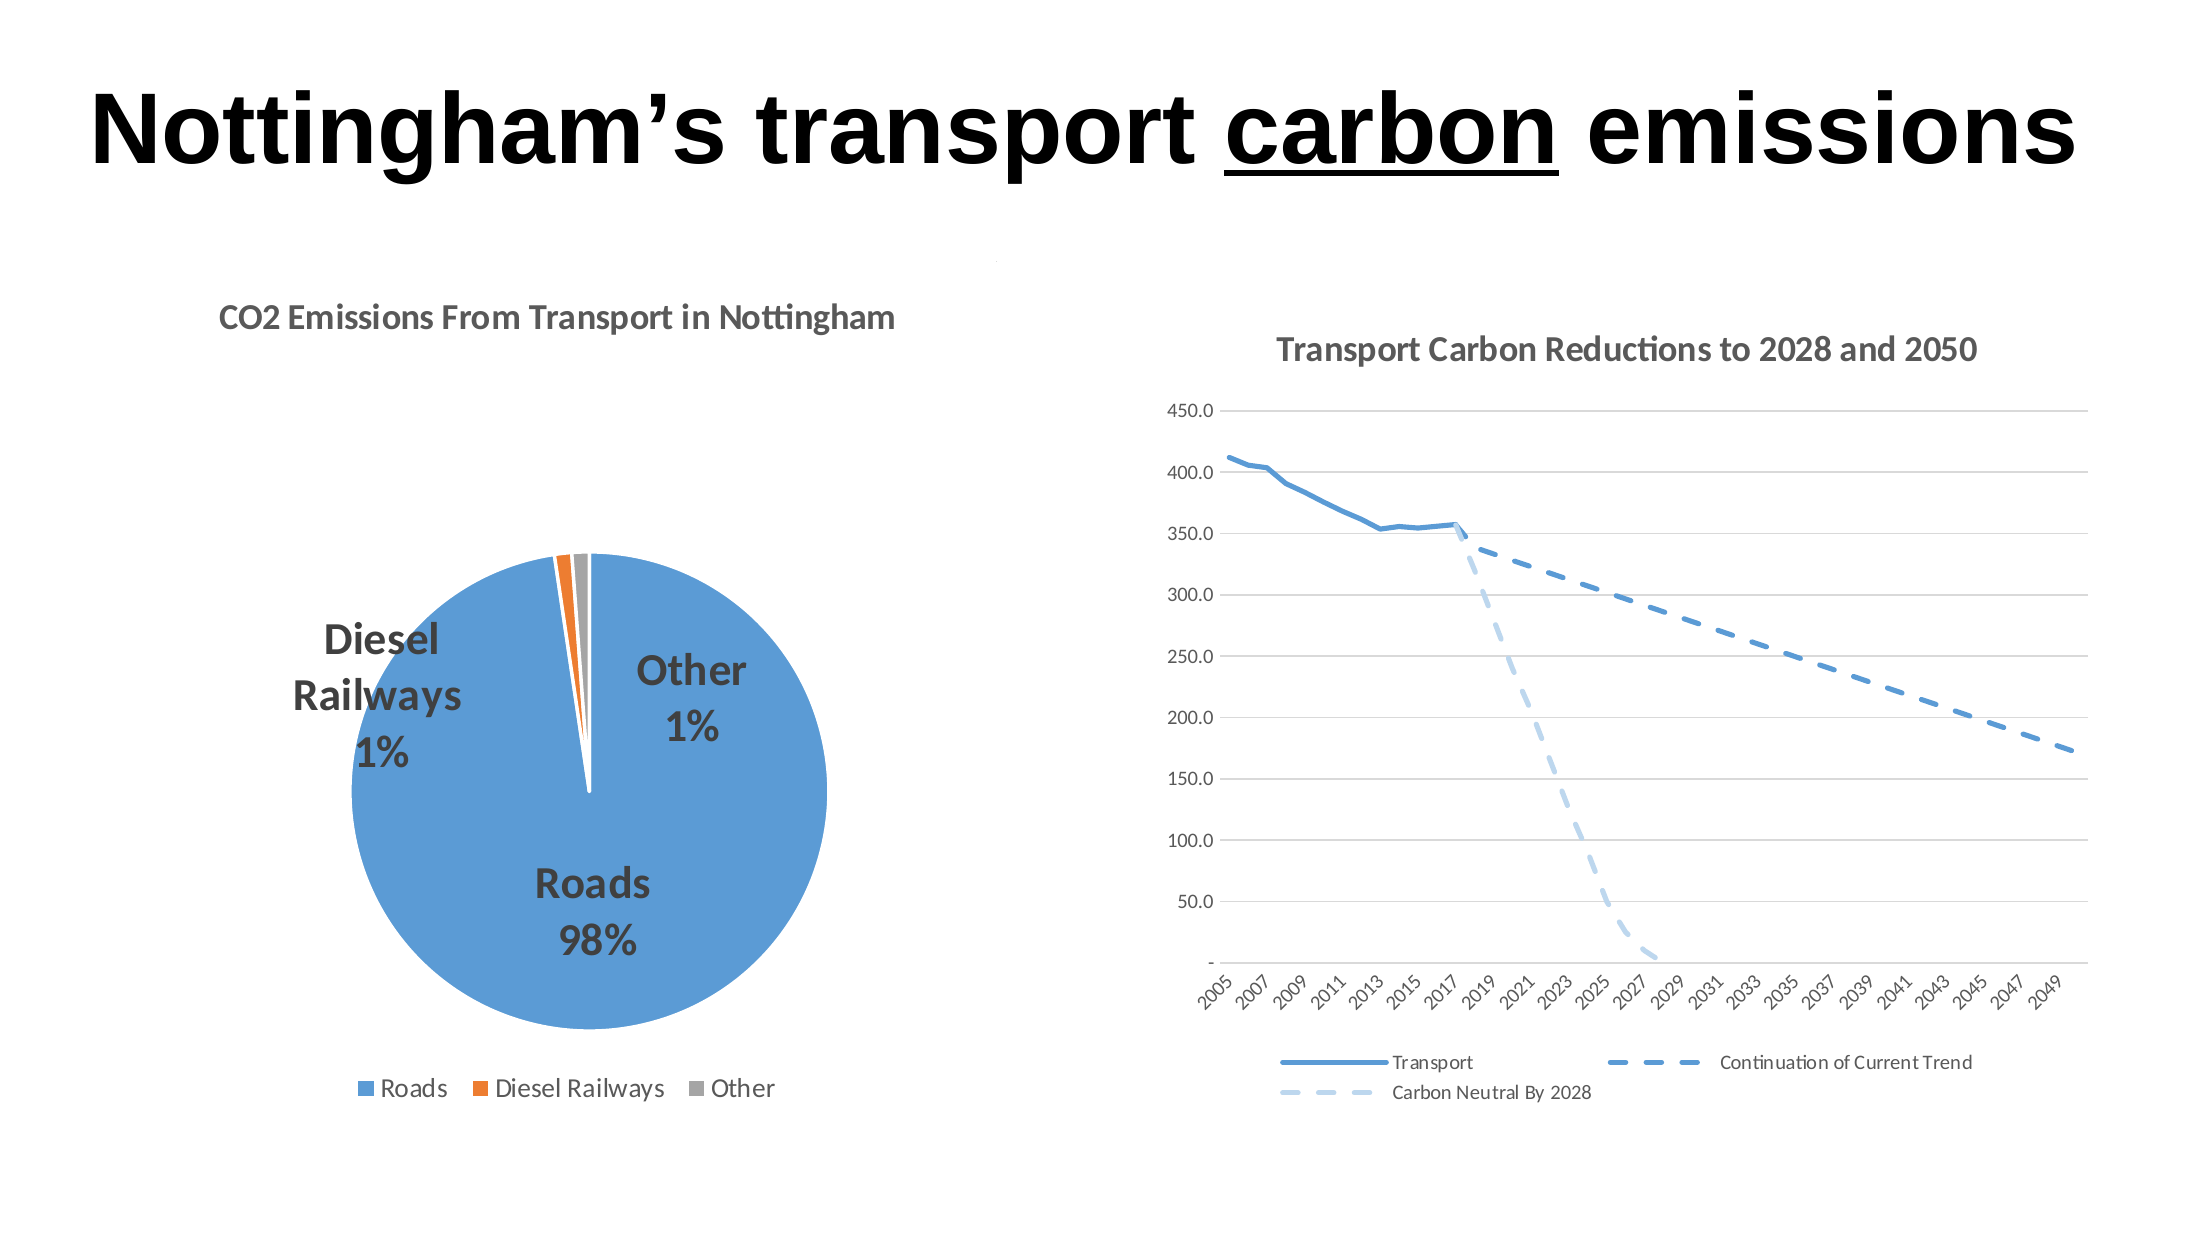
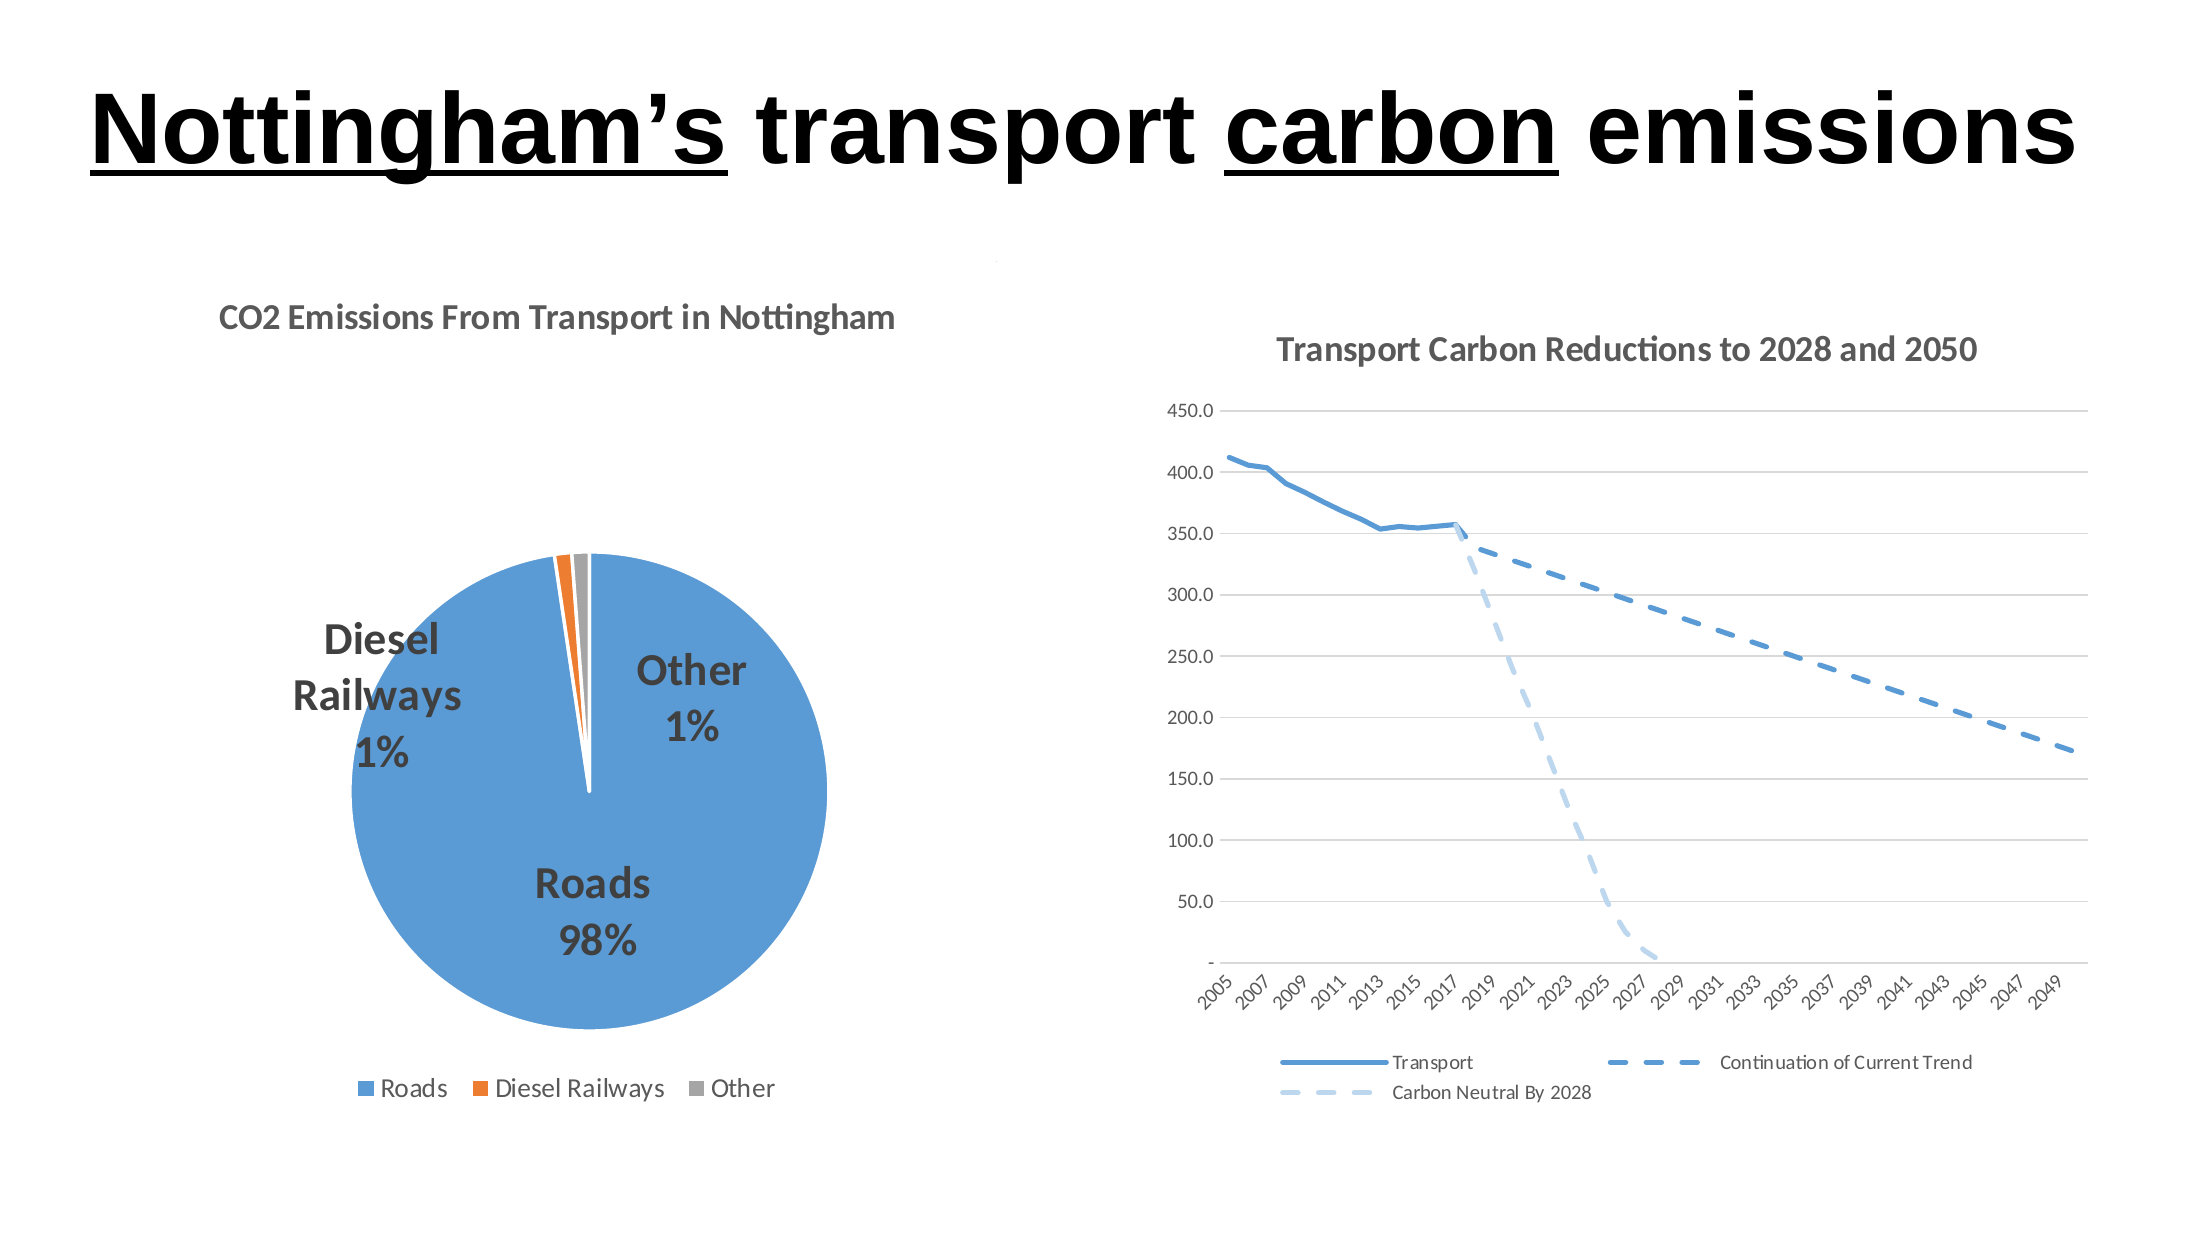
Nottingham’s underline: none -> present
